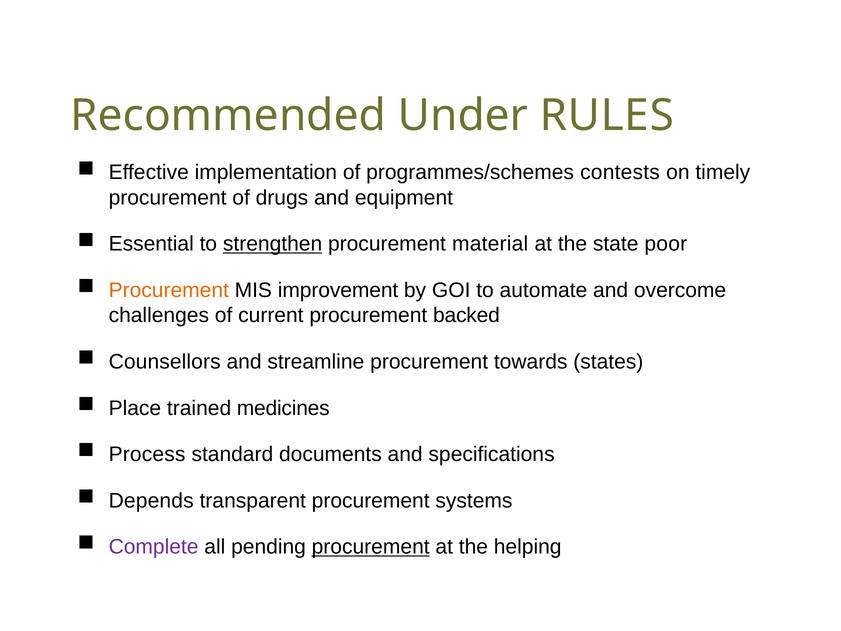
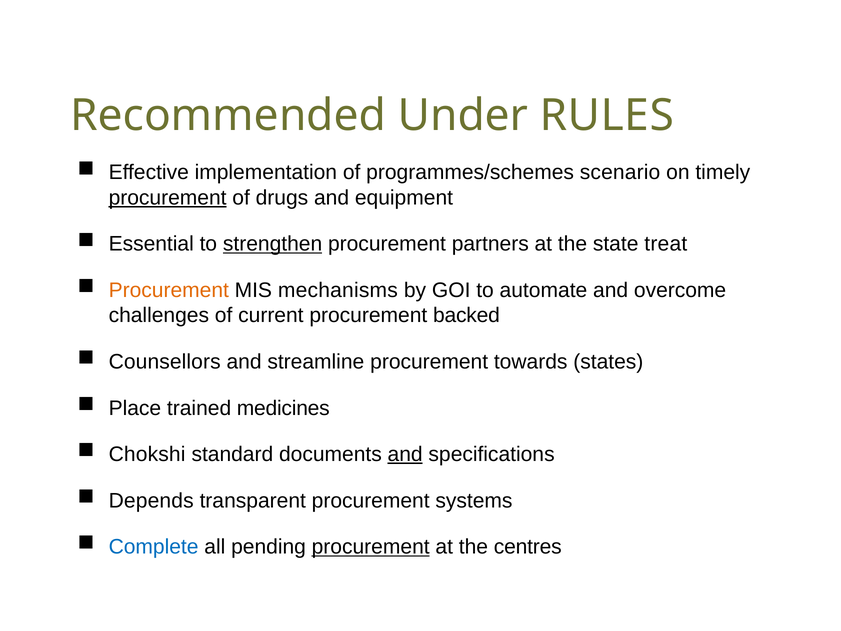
contests: contests -> scenario
procurement at (168, 198) underline: none -> present
material: material -> partners
poor: poor -> treat
improvement: improvement -> mechanisms
Process: Process -> Chokshi
and at (405, 454) underline: none -> present
Complete colour: purple -> blue
helping: helping -> centres
